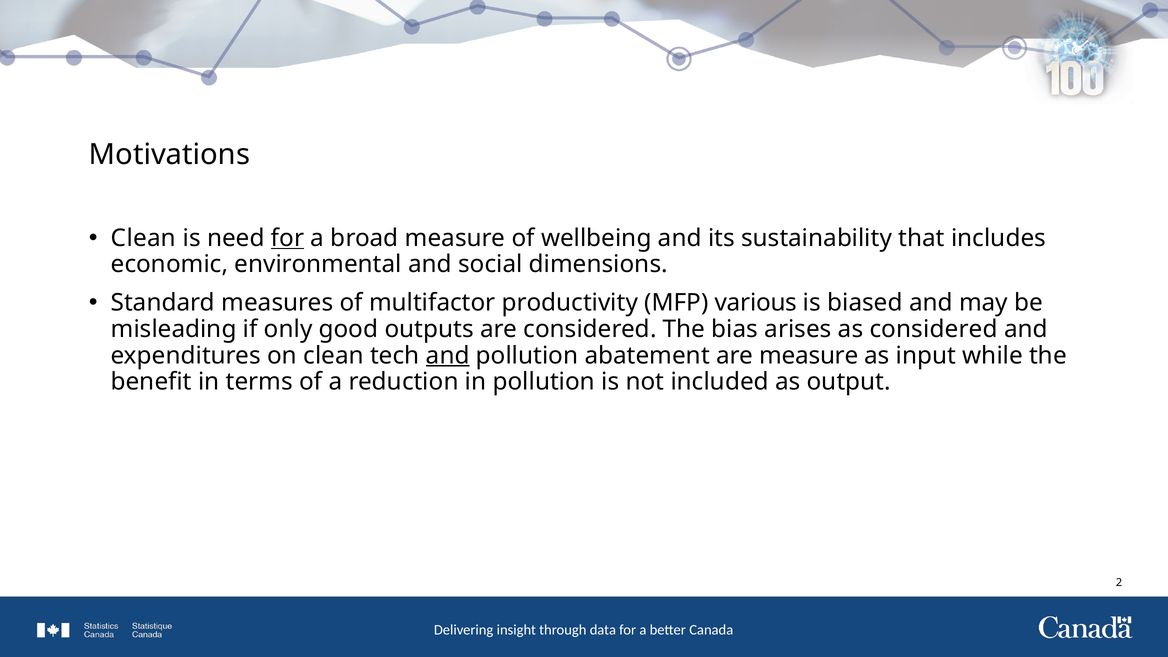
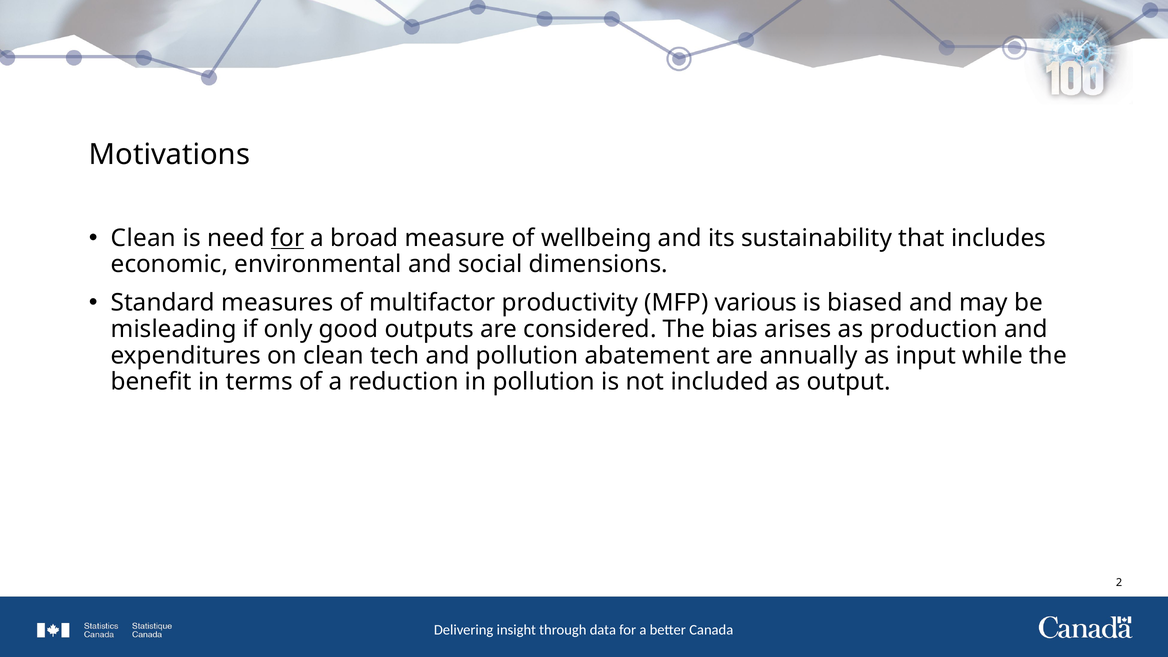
as considered: considered -> production
and at (448, 355) underline: present -> none
are measure: measure -> annually
